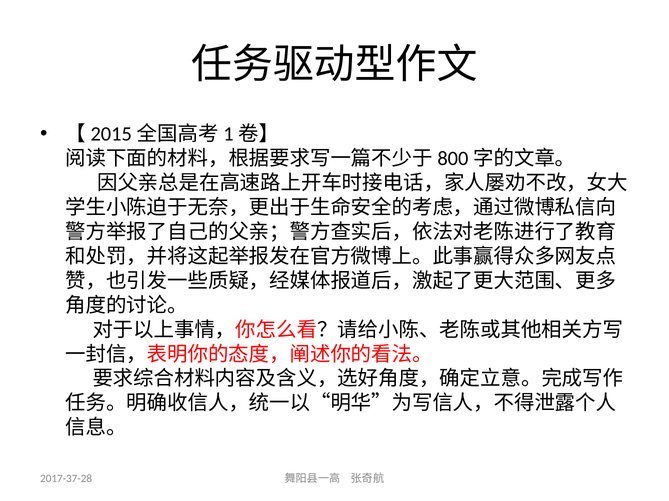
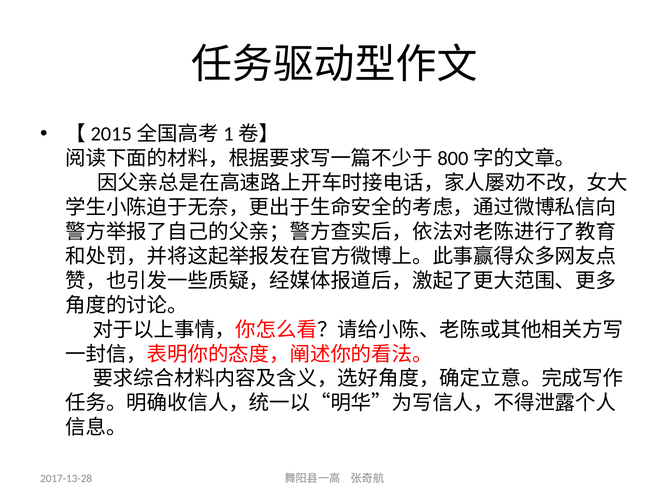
2017-37-28: 2017-37-28 -> 2017-13-28
